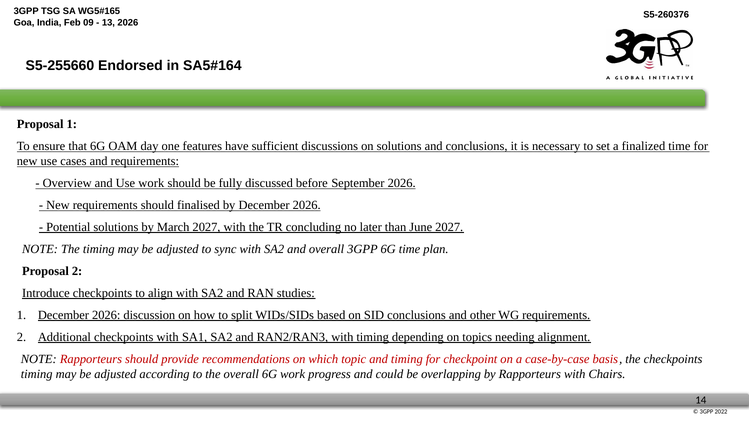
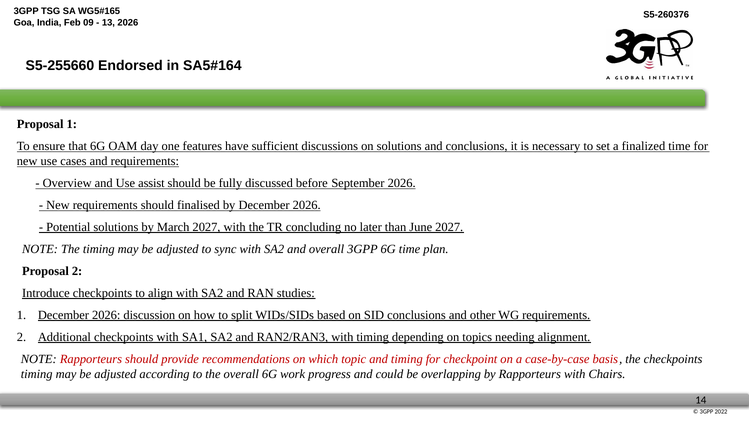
Use work: work -> assist
